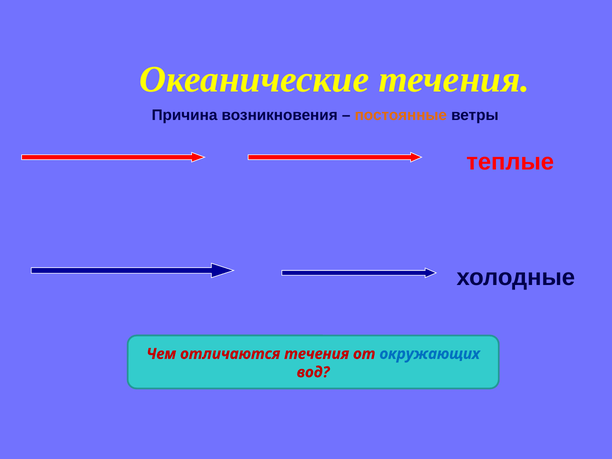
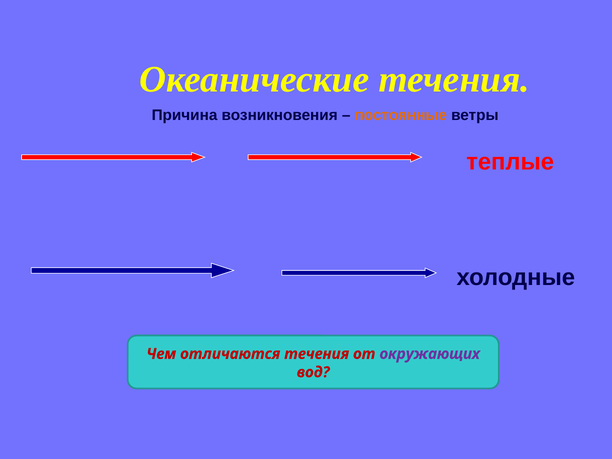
окружающих colour: blue -> purple
